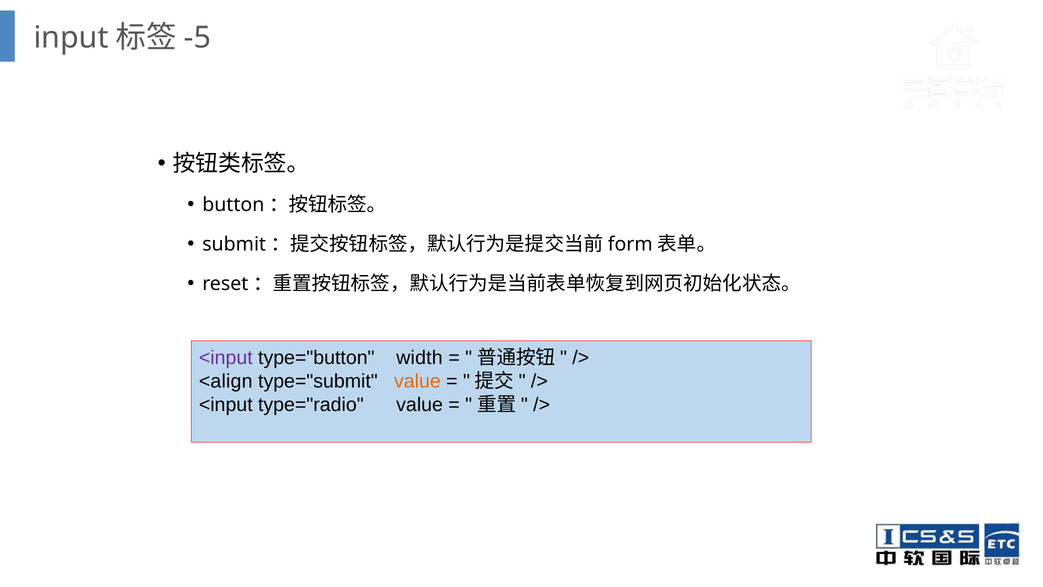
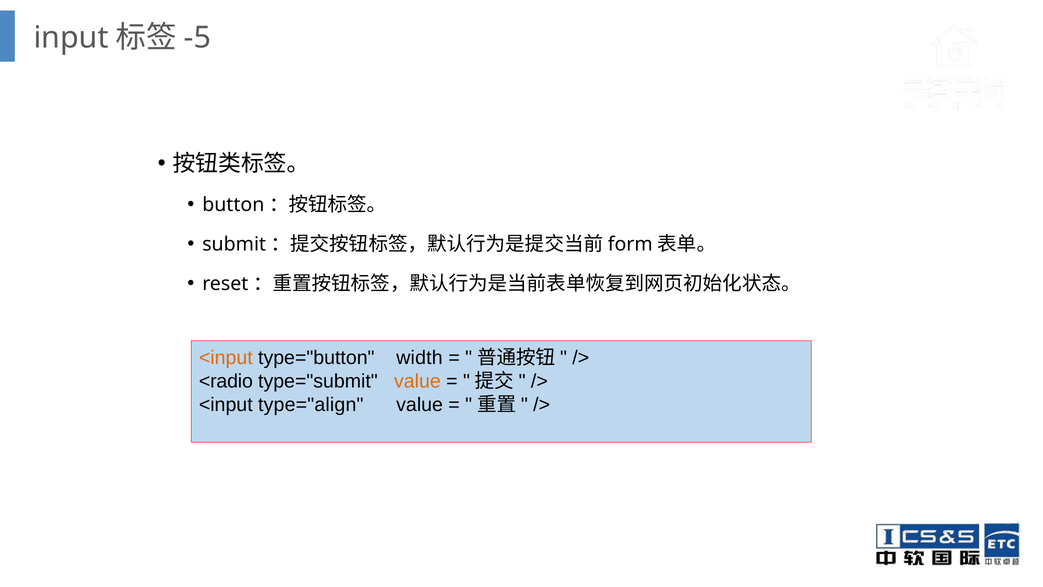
<input at (226, 357) colour: purple -> orange
<align: <align -> <radio
type="radio: type="radio -> type="align
